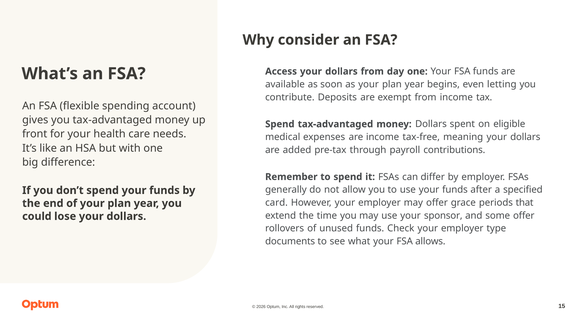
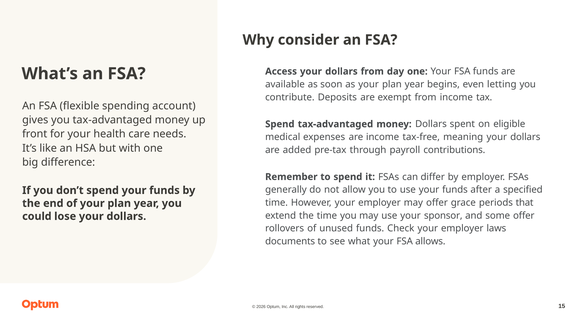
card at (276, 203): card -> time
type: type -> laws
